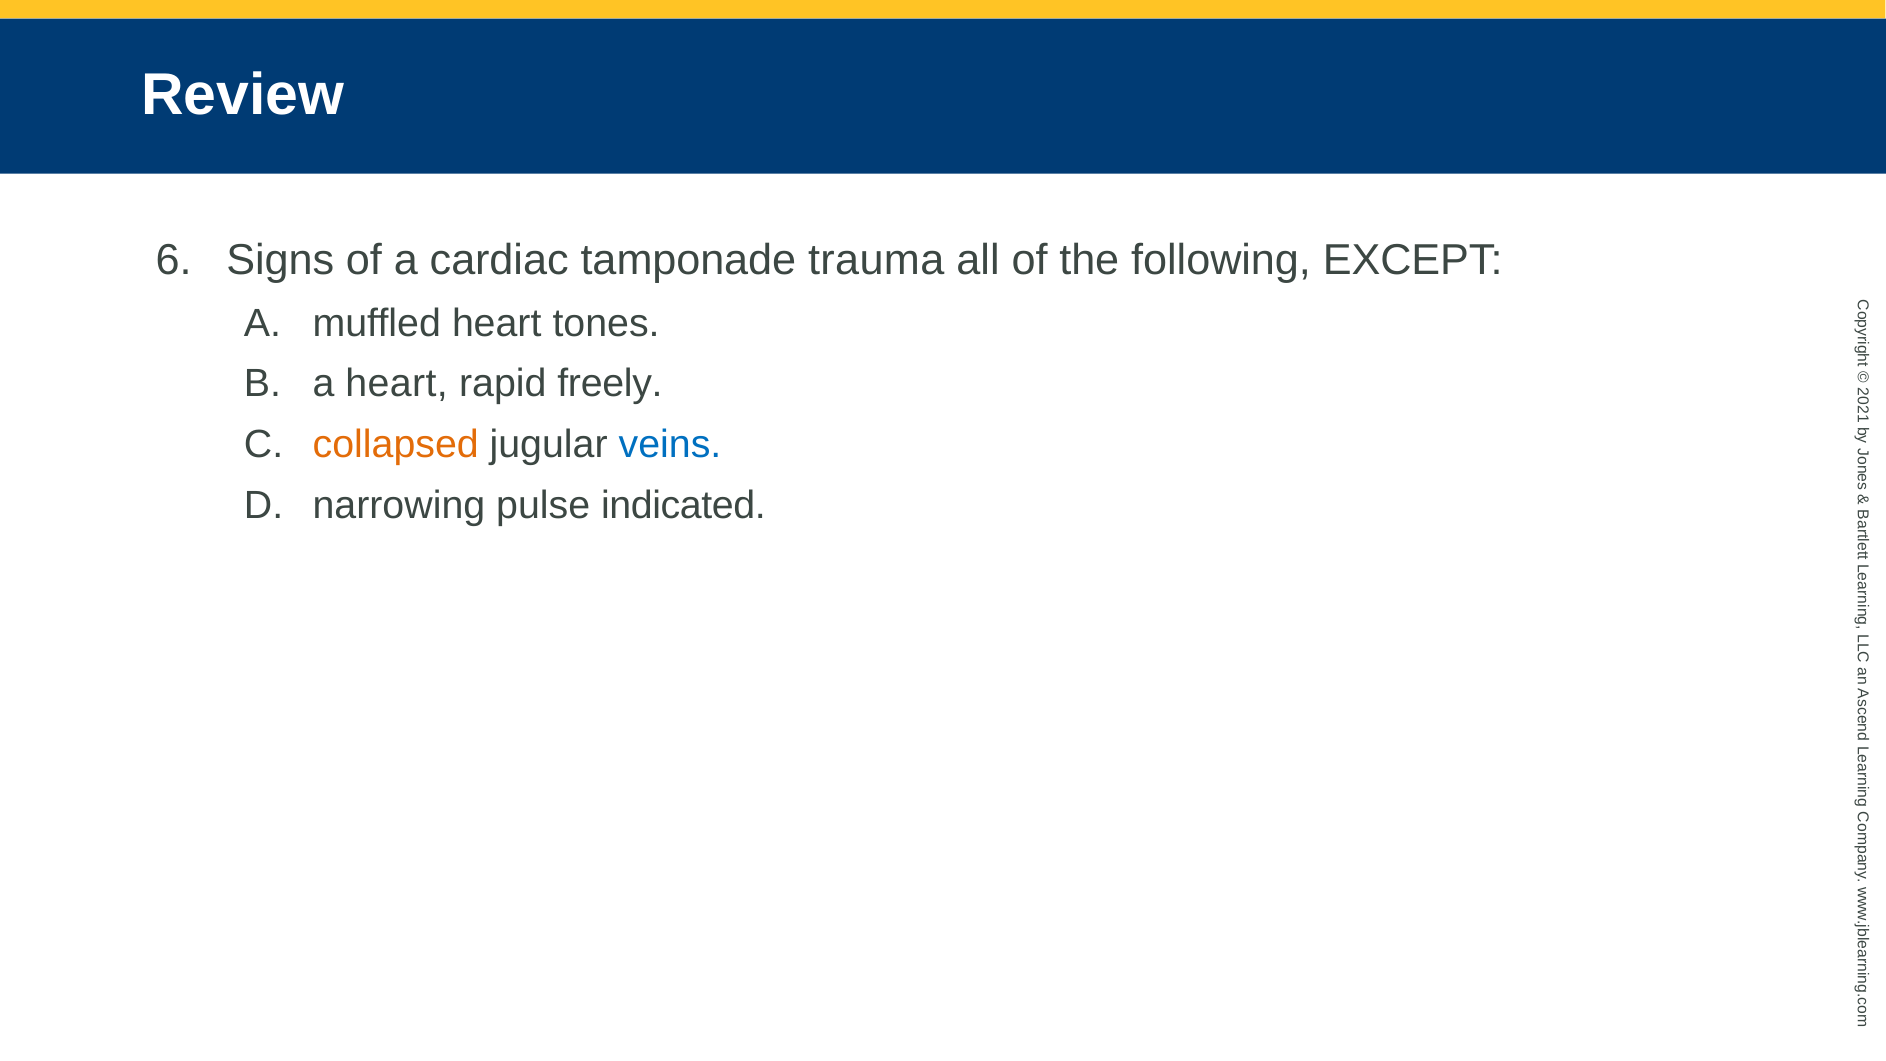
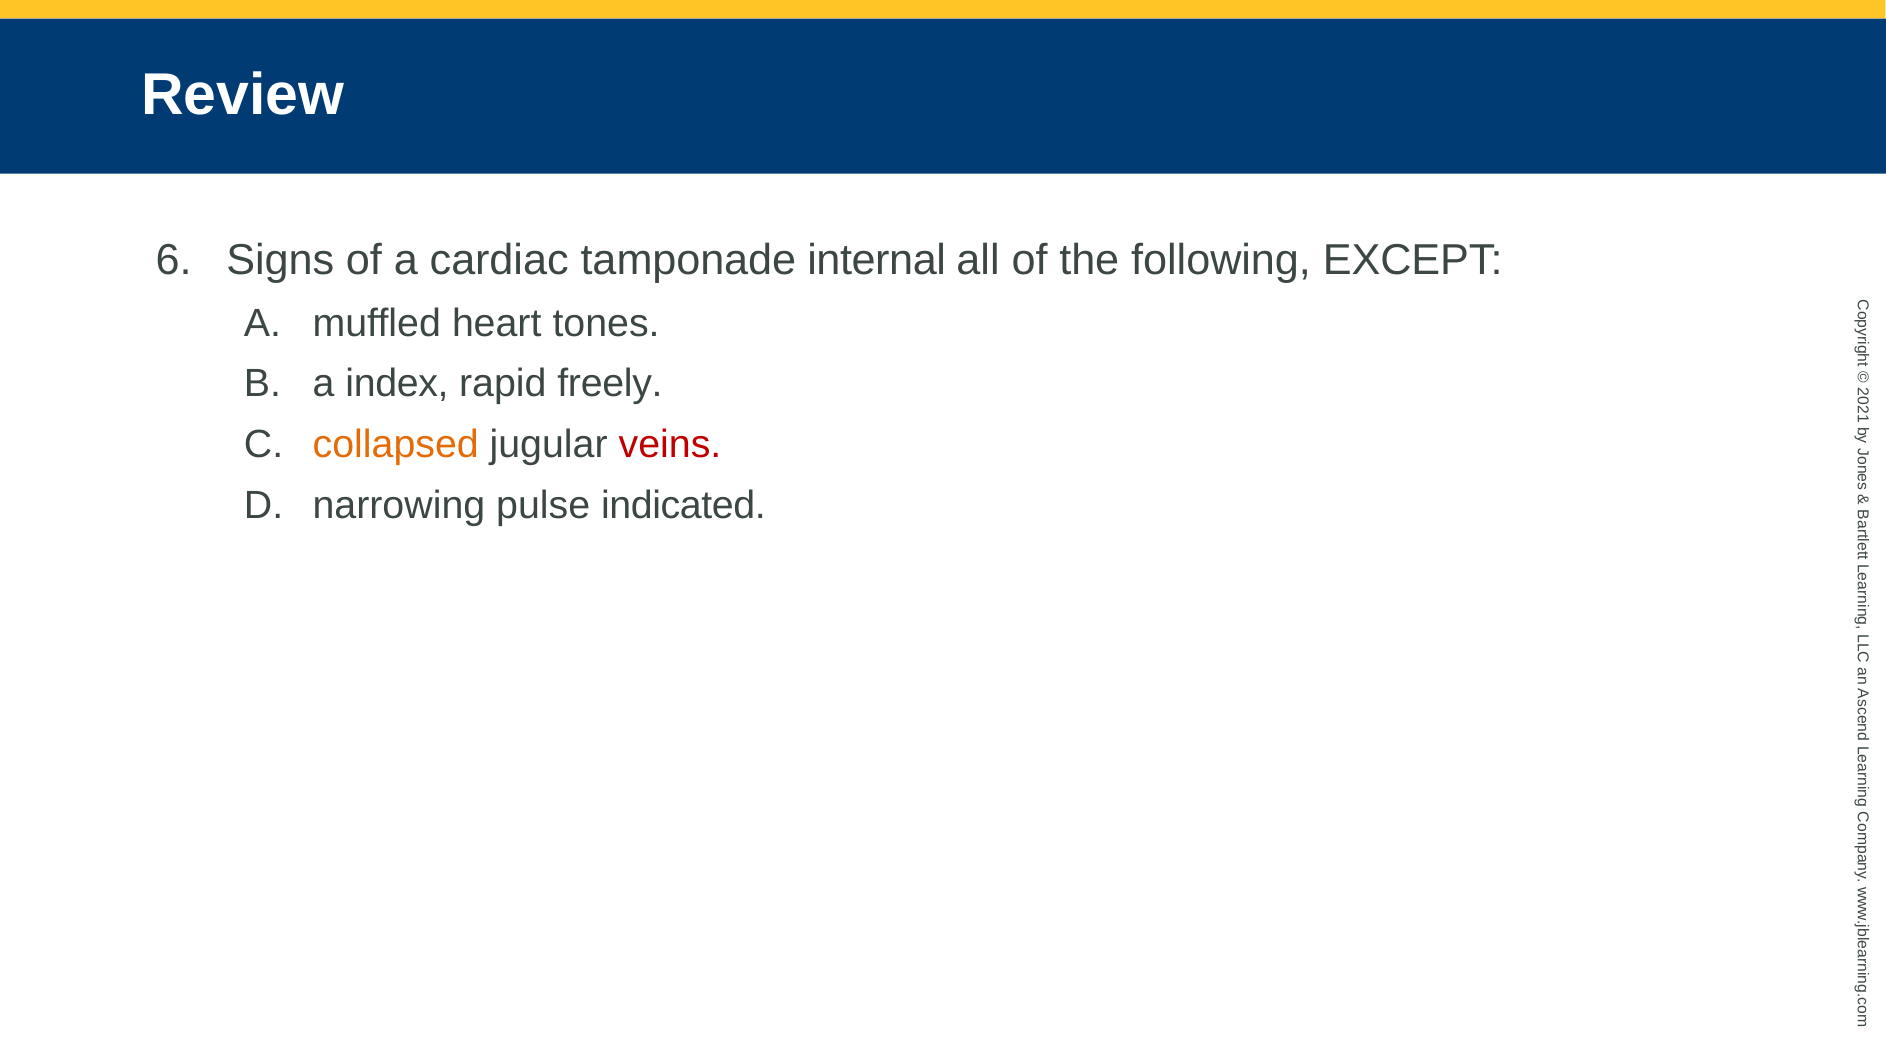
trauma: trauma -> internal
a heart: heart -> index
veins colour: blue -> red
